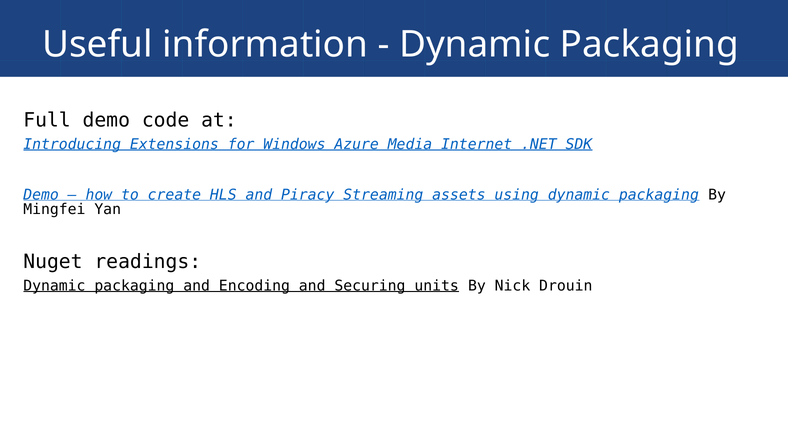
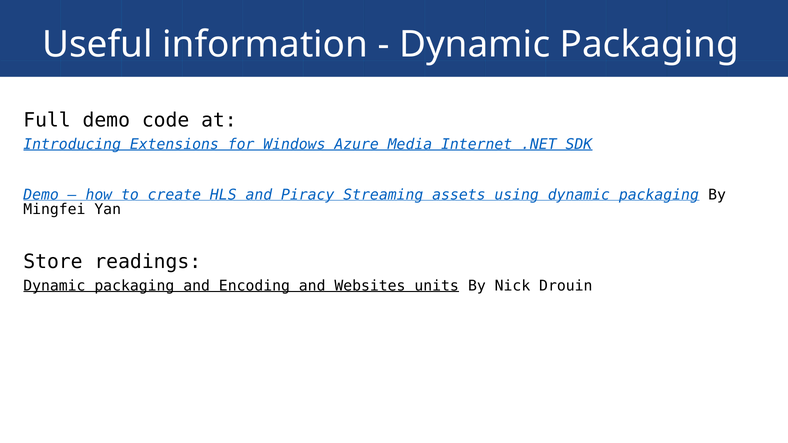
Nuget: Nuget -> Store
Securing: Securing -> Websites
